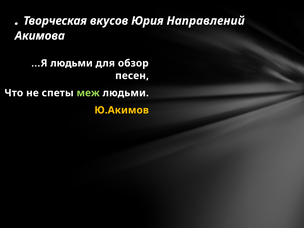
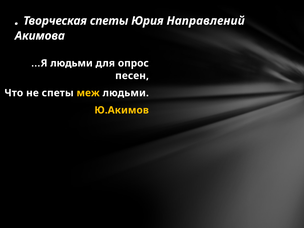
Творческая вкусов: вкусов -> спеты
обзор: обзор -> опрос
меж colour: light green -> yellow
